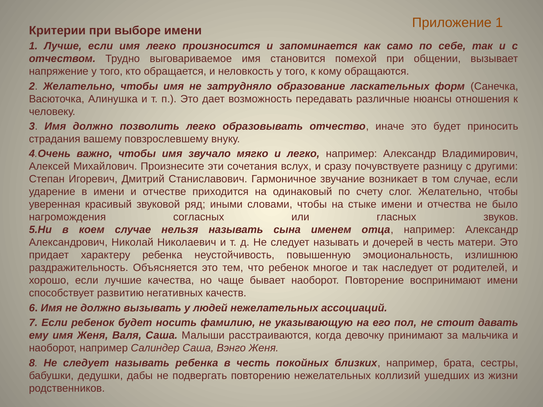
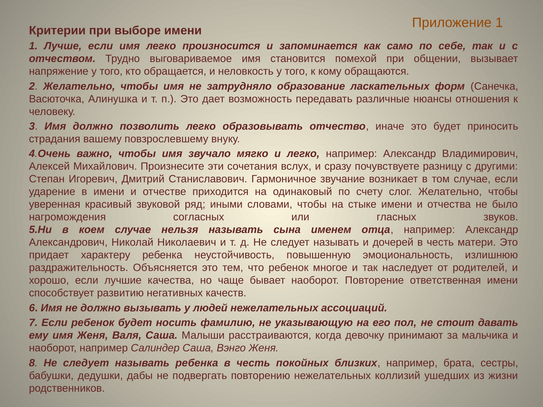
воспринимают: воспринимают -> ответственная
